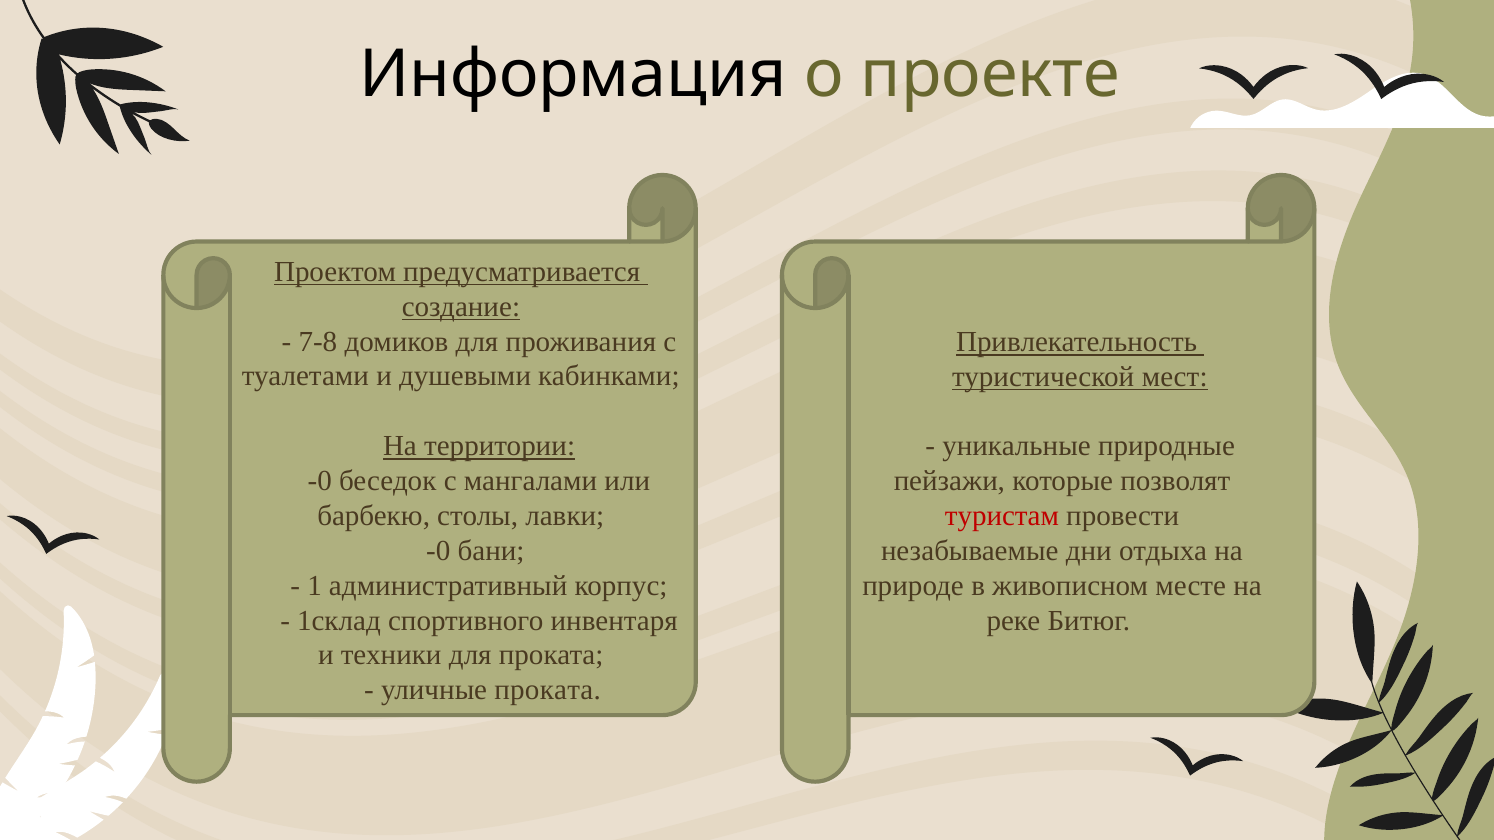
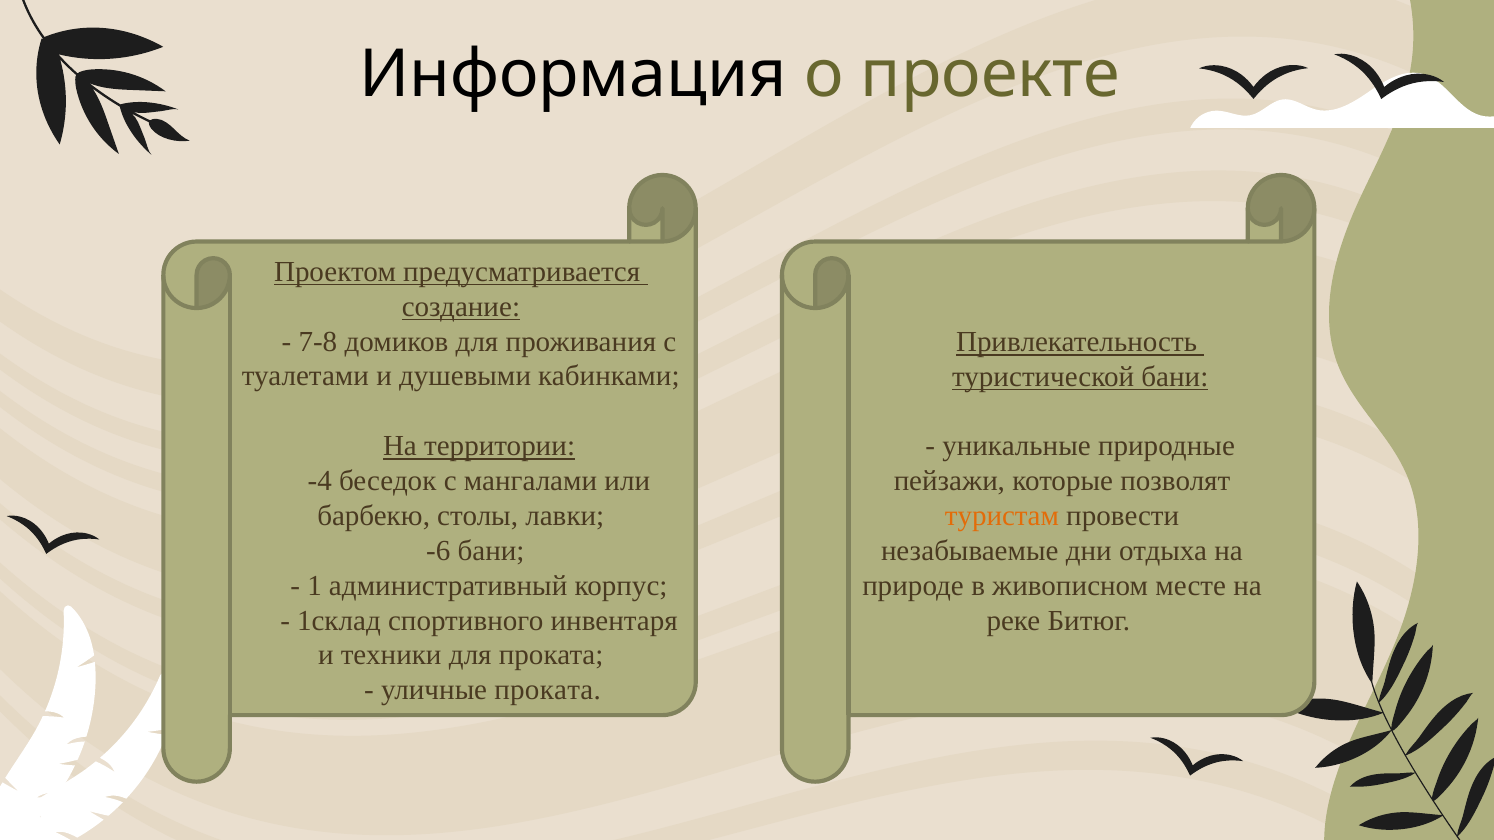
туристической мест: мест -> бани
-0 at (320, 481): -0 -> -4
туристам colour: red -> orange
-0 at (438, 551): -0 -> -6
